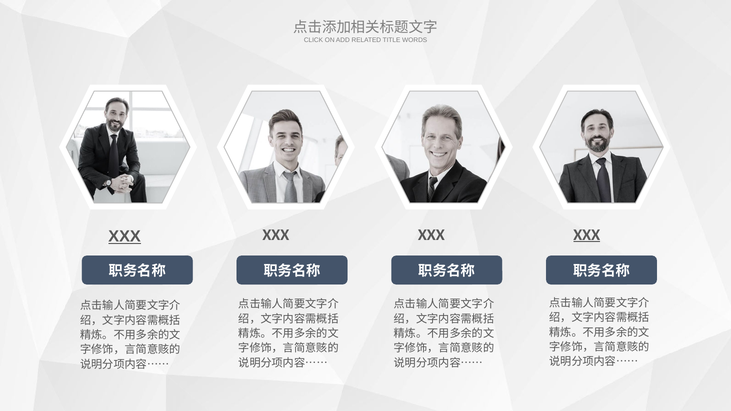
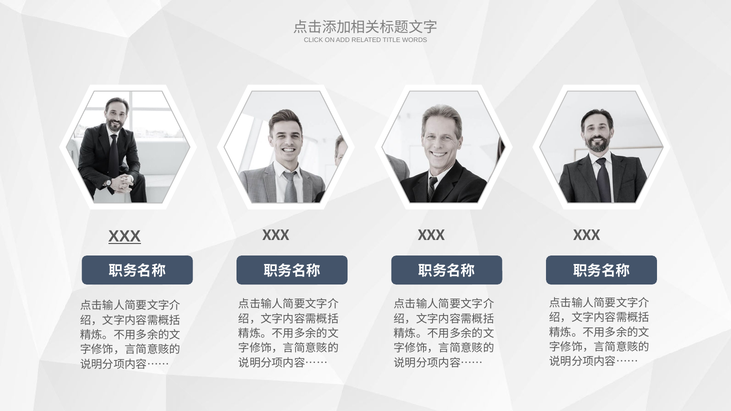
XXX at (587, 235) underline: present -> none
